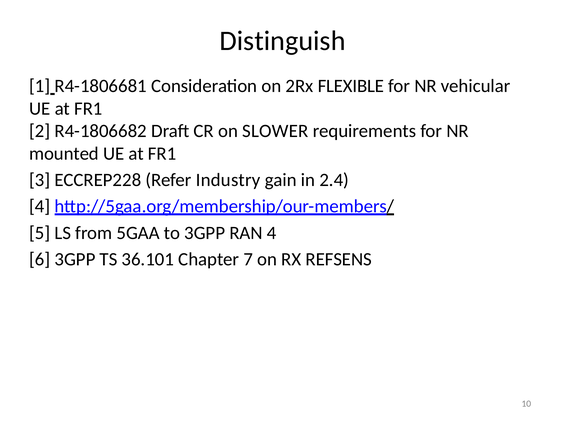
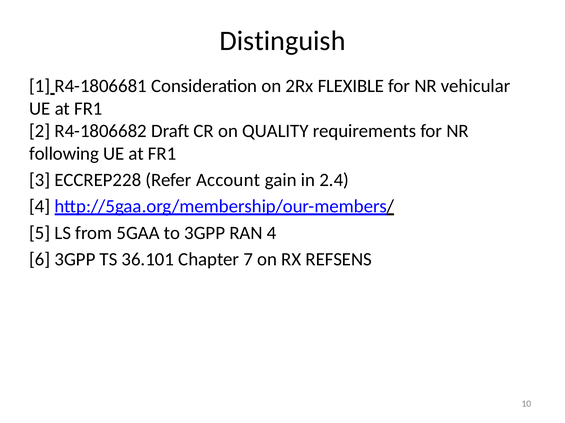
SLOWER: SLOWER -> QUALITY
mounted: mounted -> following
Industry: Industry -> Account
